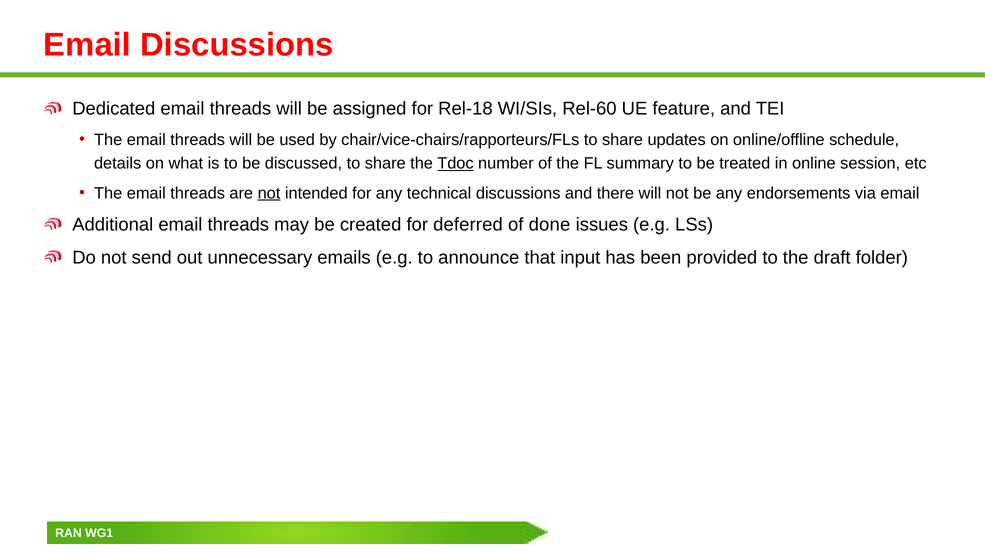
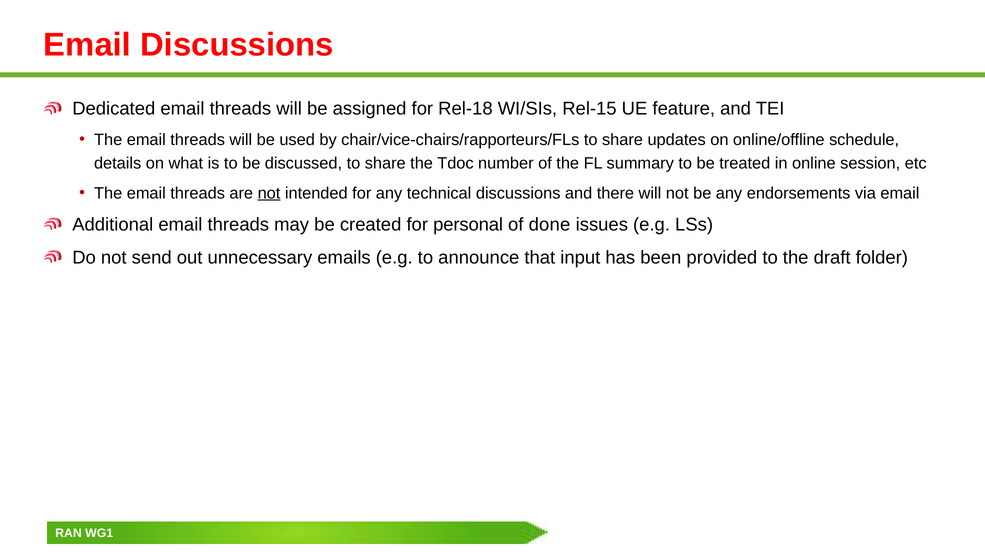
Rel-60: Rel-60 -> Rel-15
Tdoc underline: present -> none
deferred: deferred -> personal
